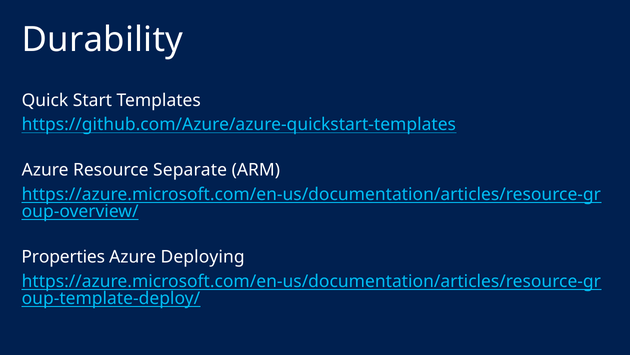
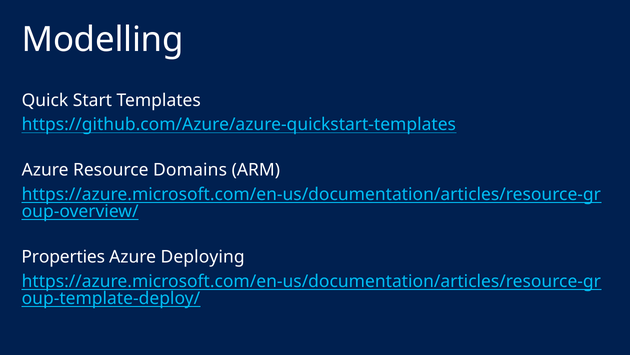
Durability: Durability -> Modelling
Separate: Separate -> Domains
